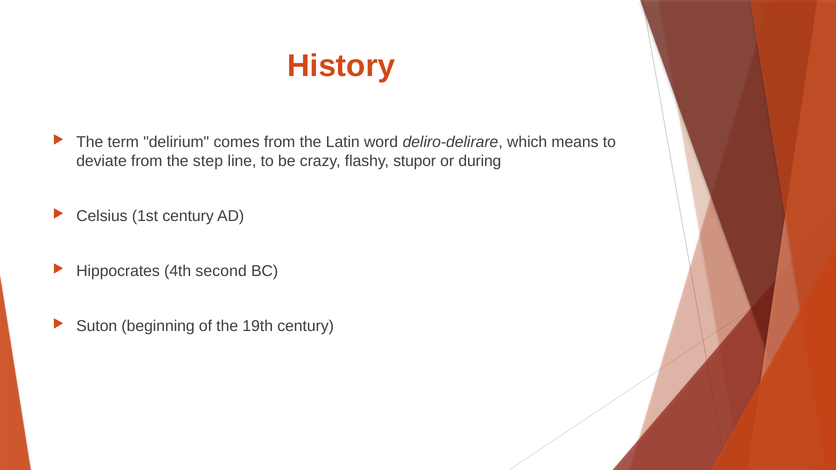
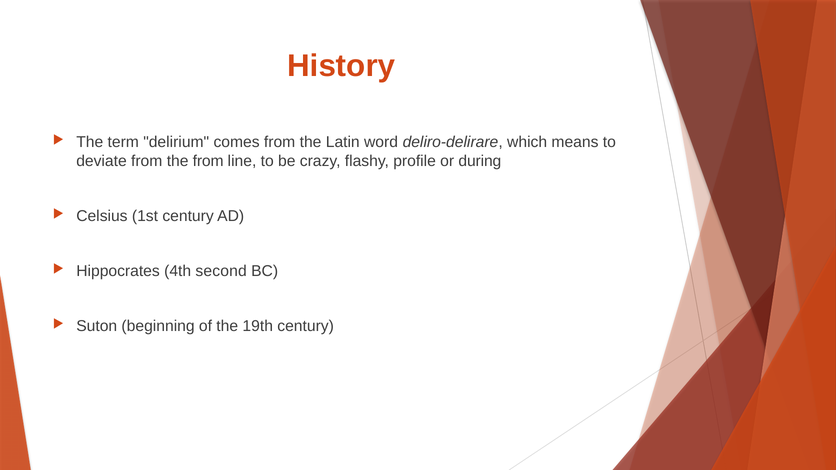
the step: step -> from
stupor: stupor -> profile
